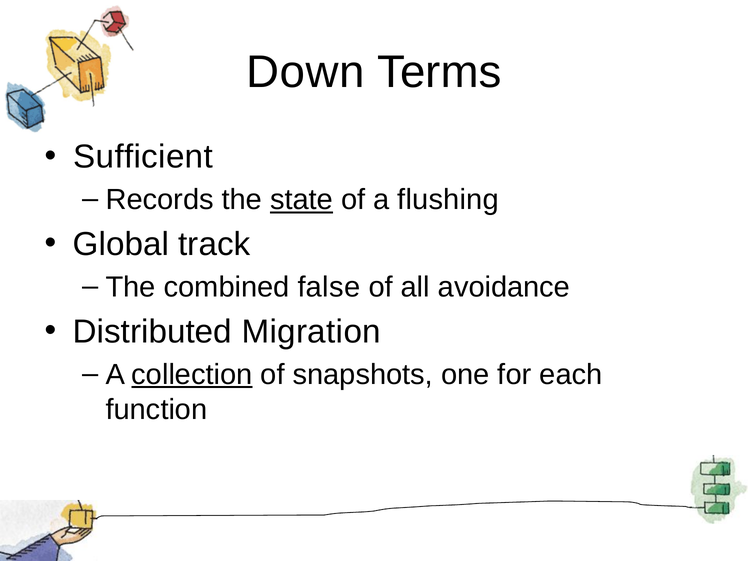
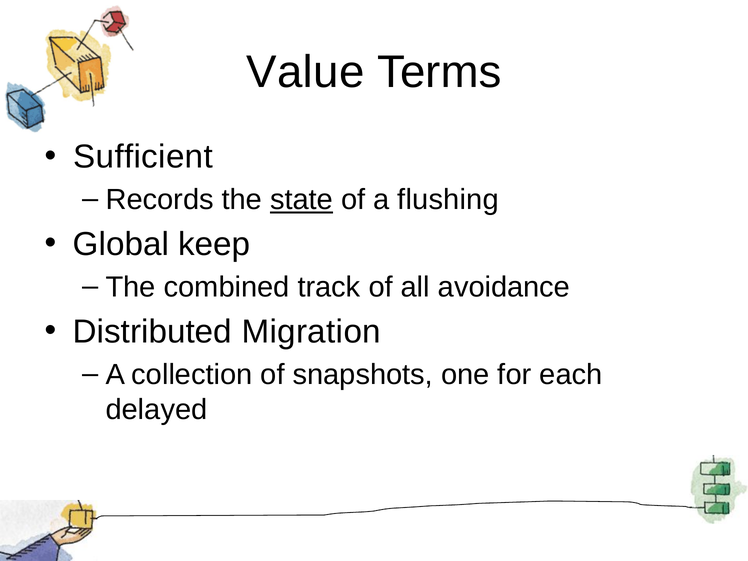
Down: Down -> Value
track: track -> keep
false: false -> track
collection underline: present -> none
function: function -> delayed
